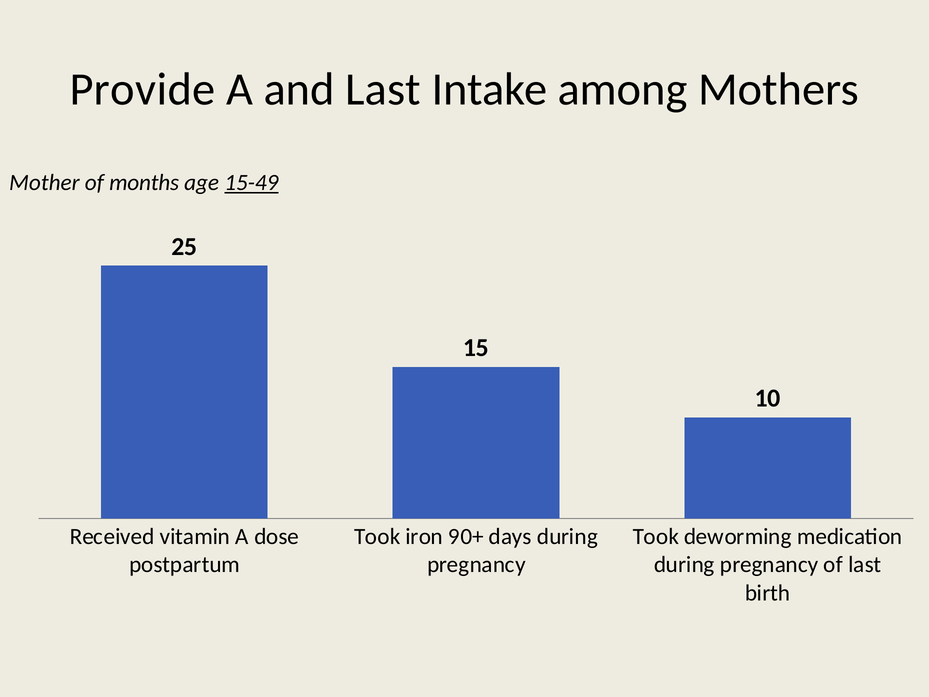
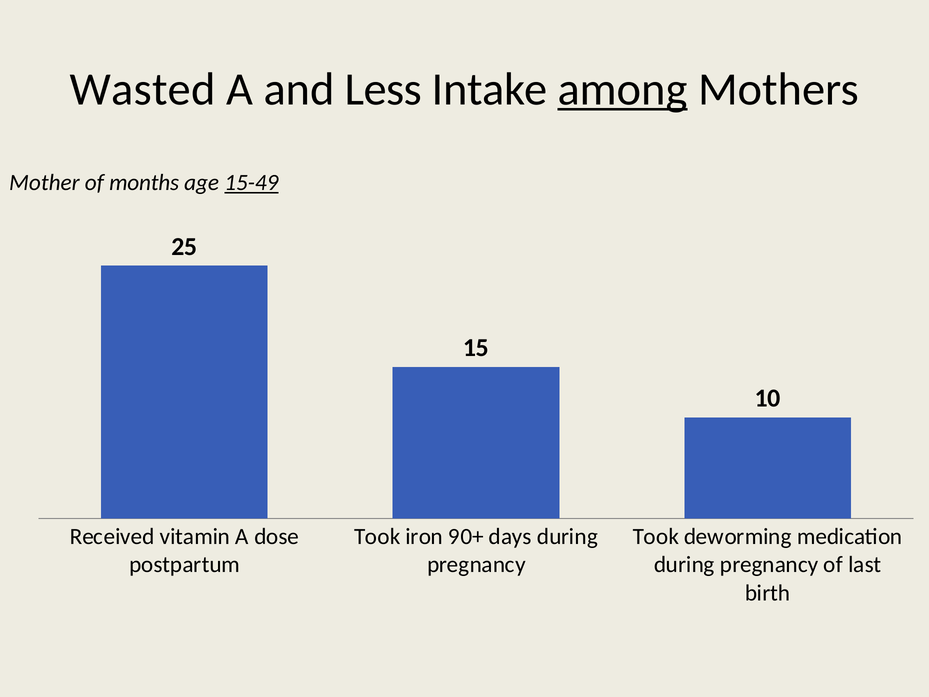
Provide: Provide -> Wasted
and Last: Last -> Less
among underline: none -> present
